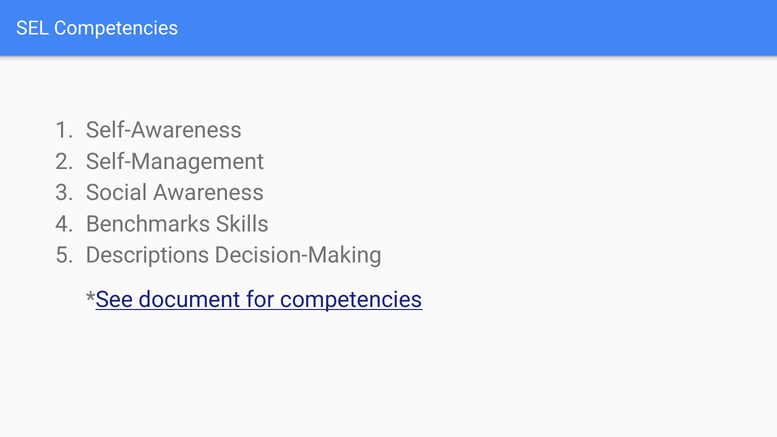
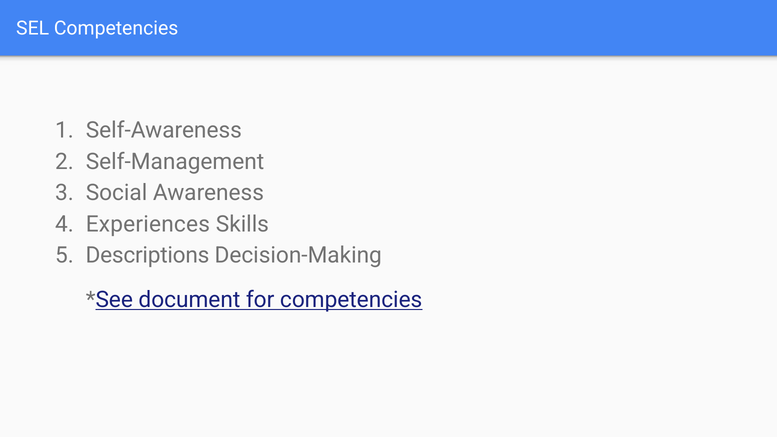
Benchmarks: Benchmarks -> Experiences
